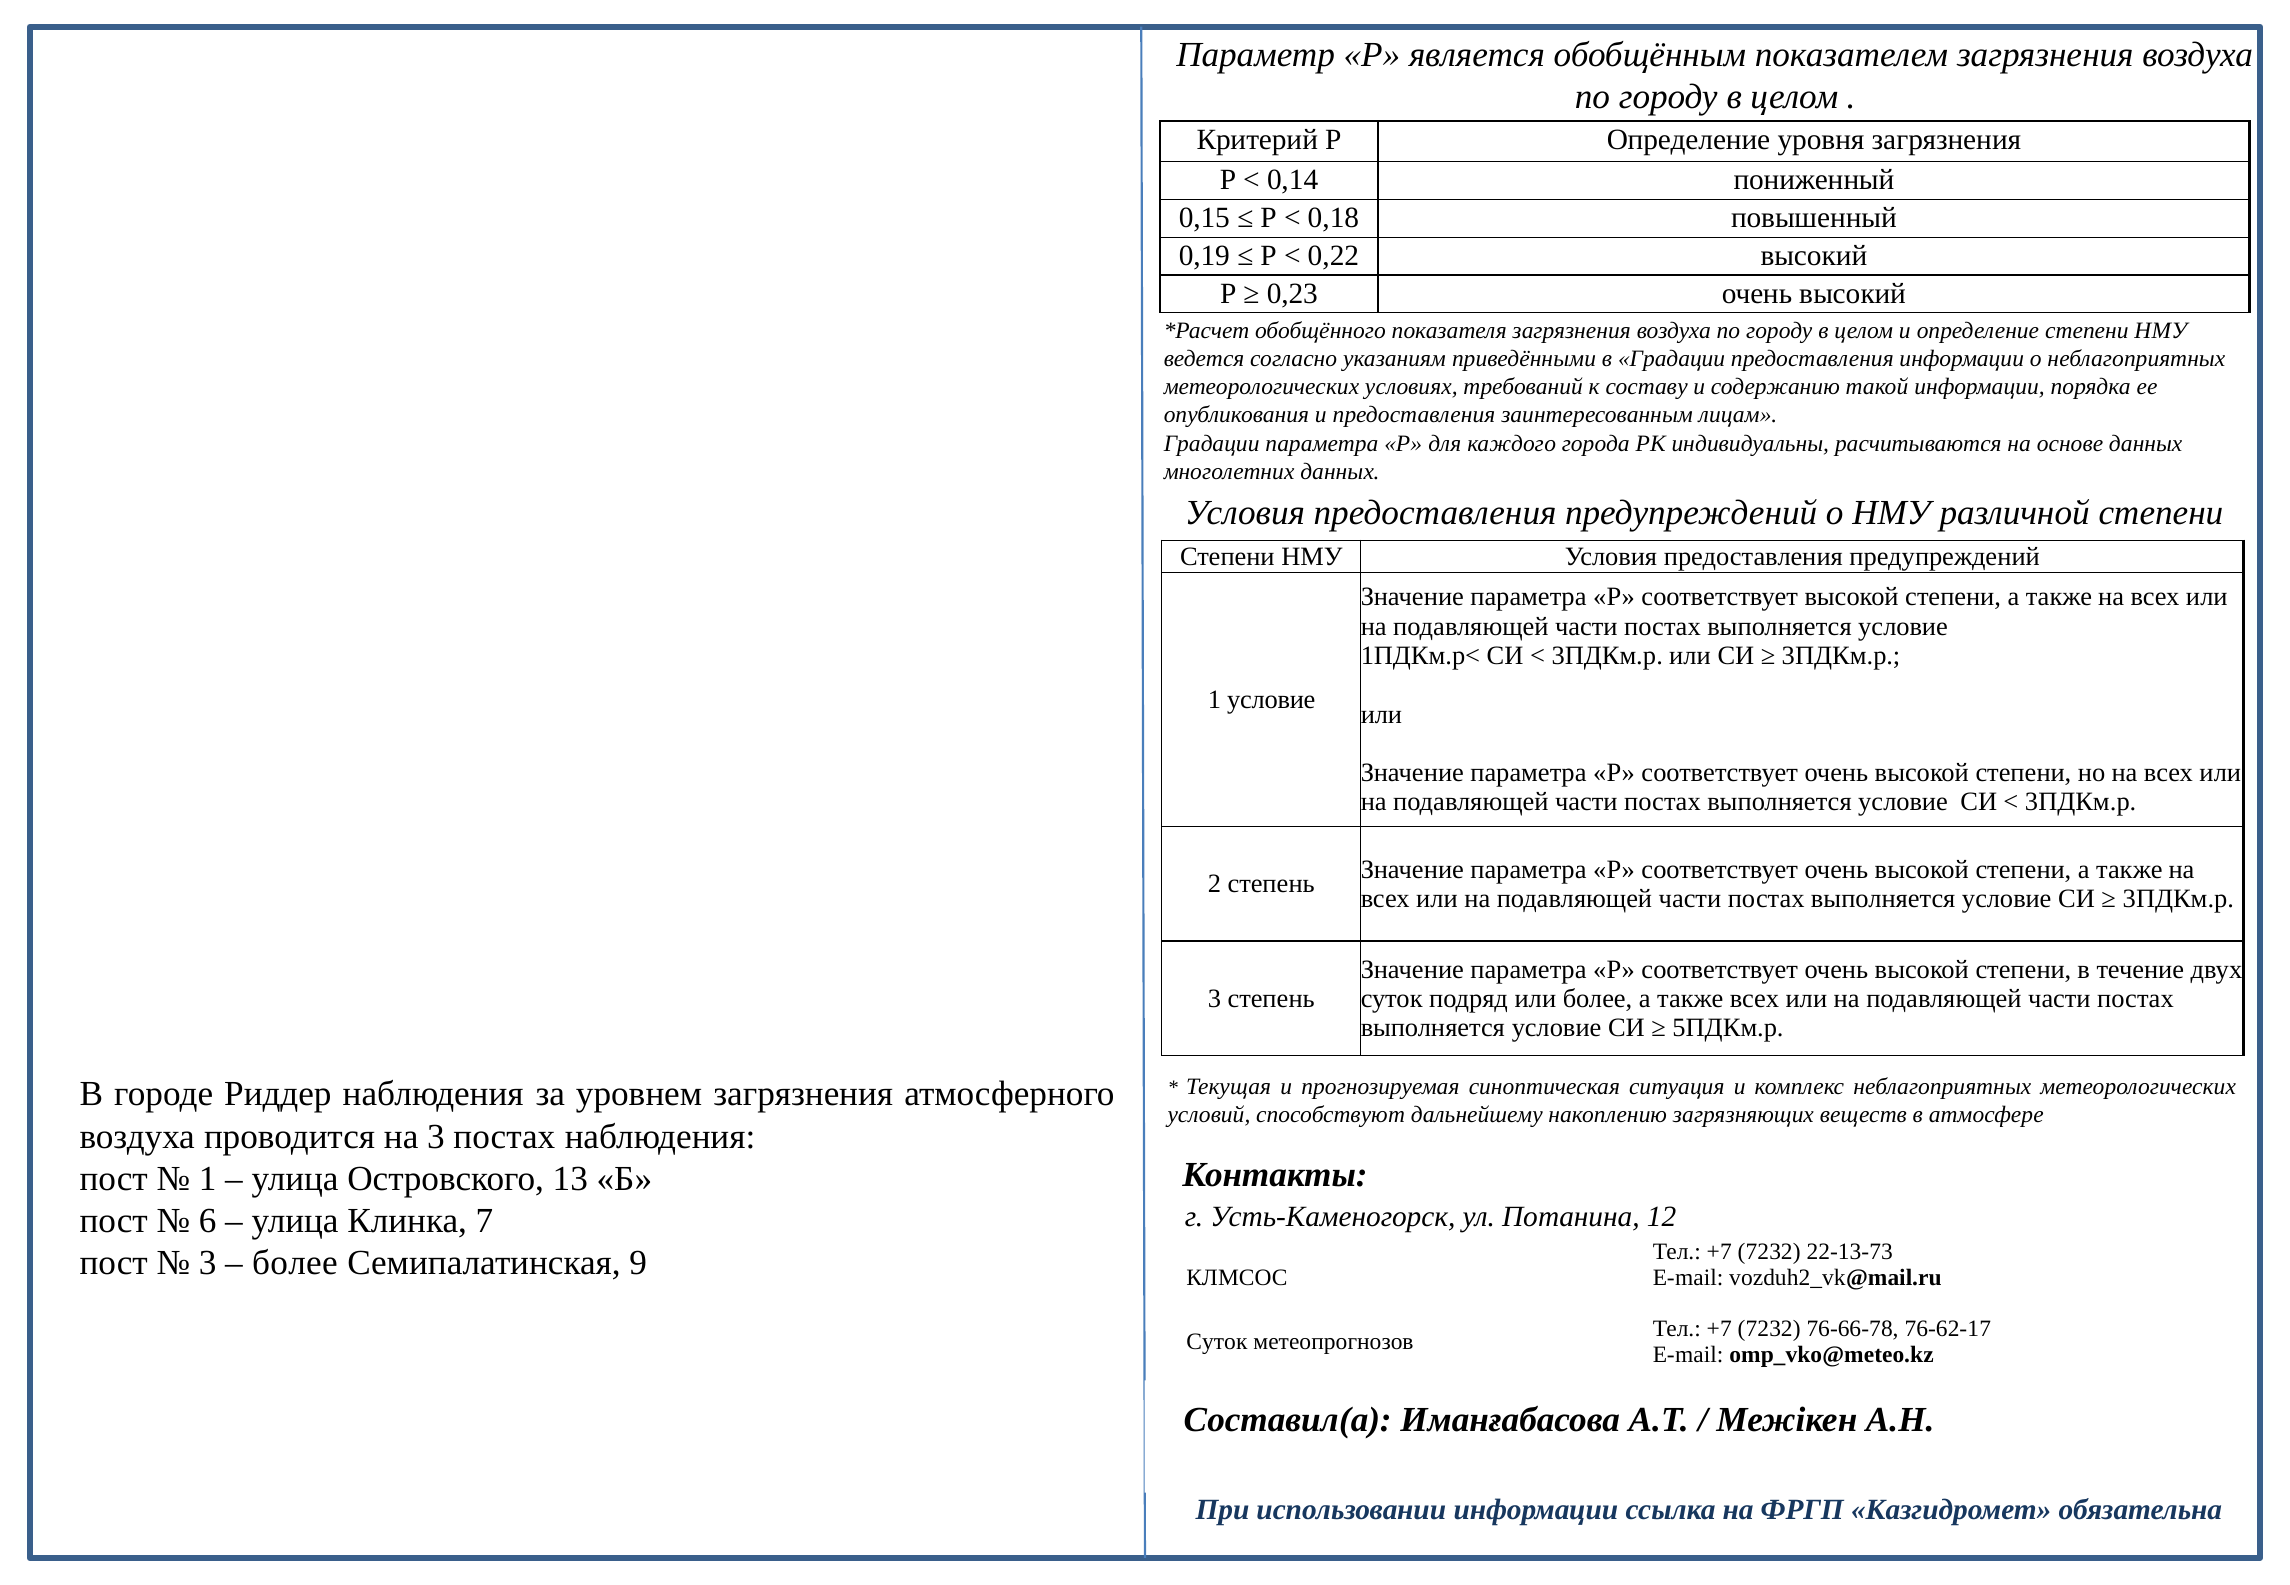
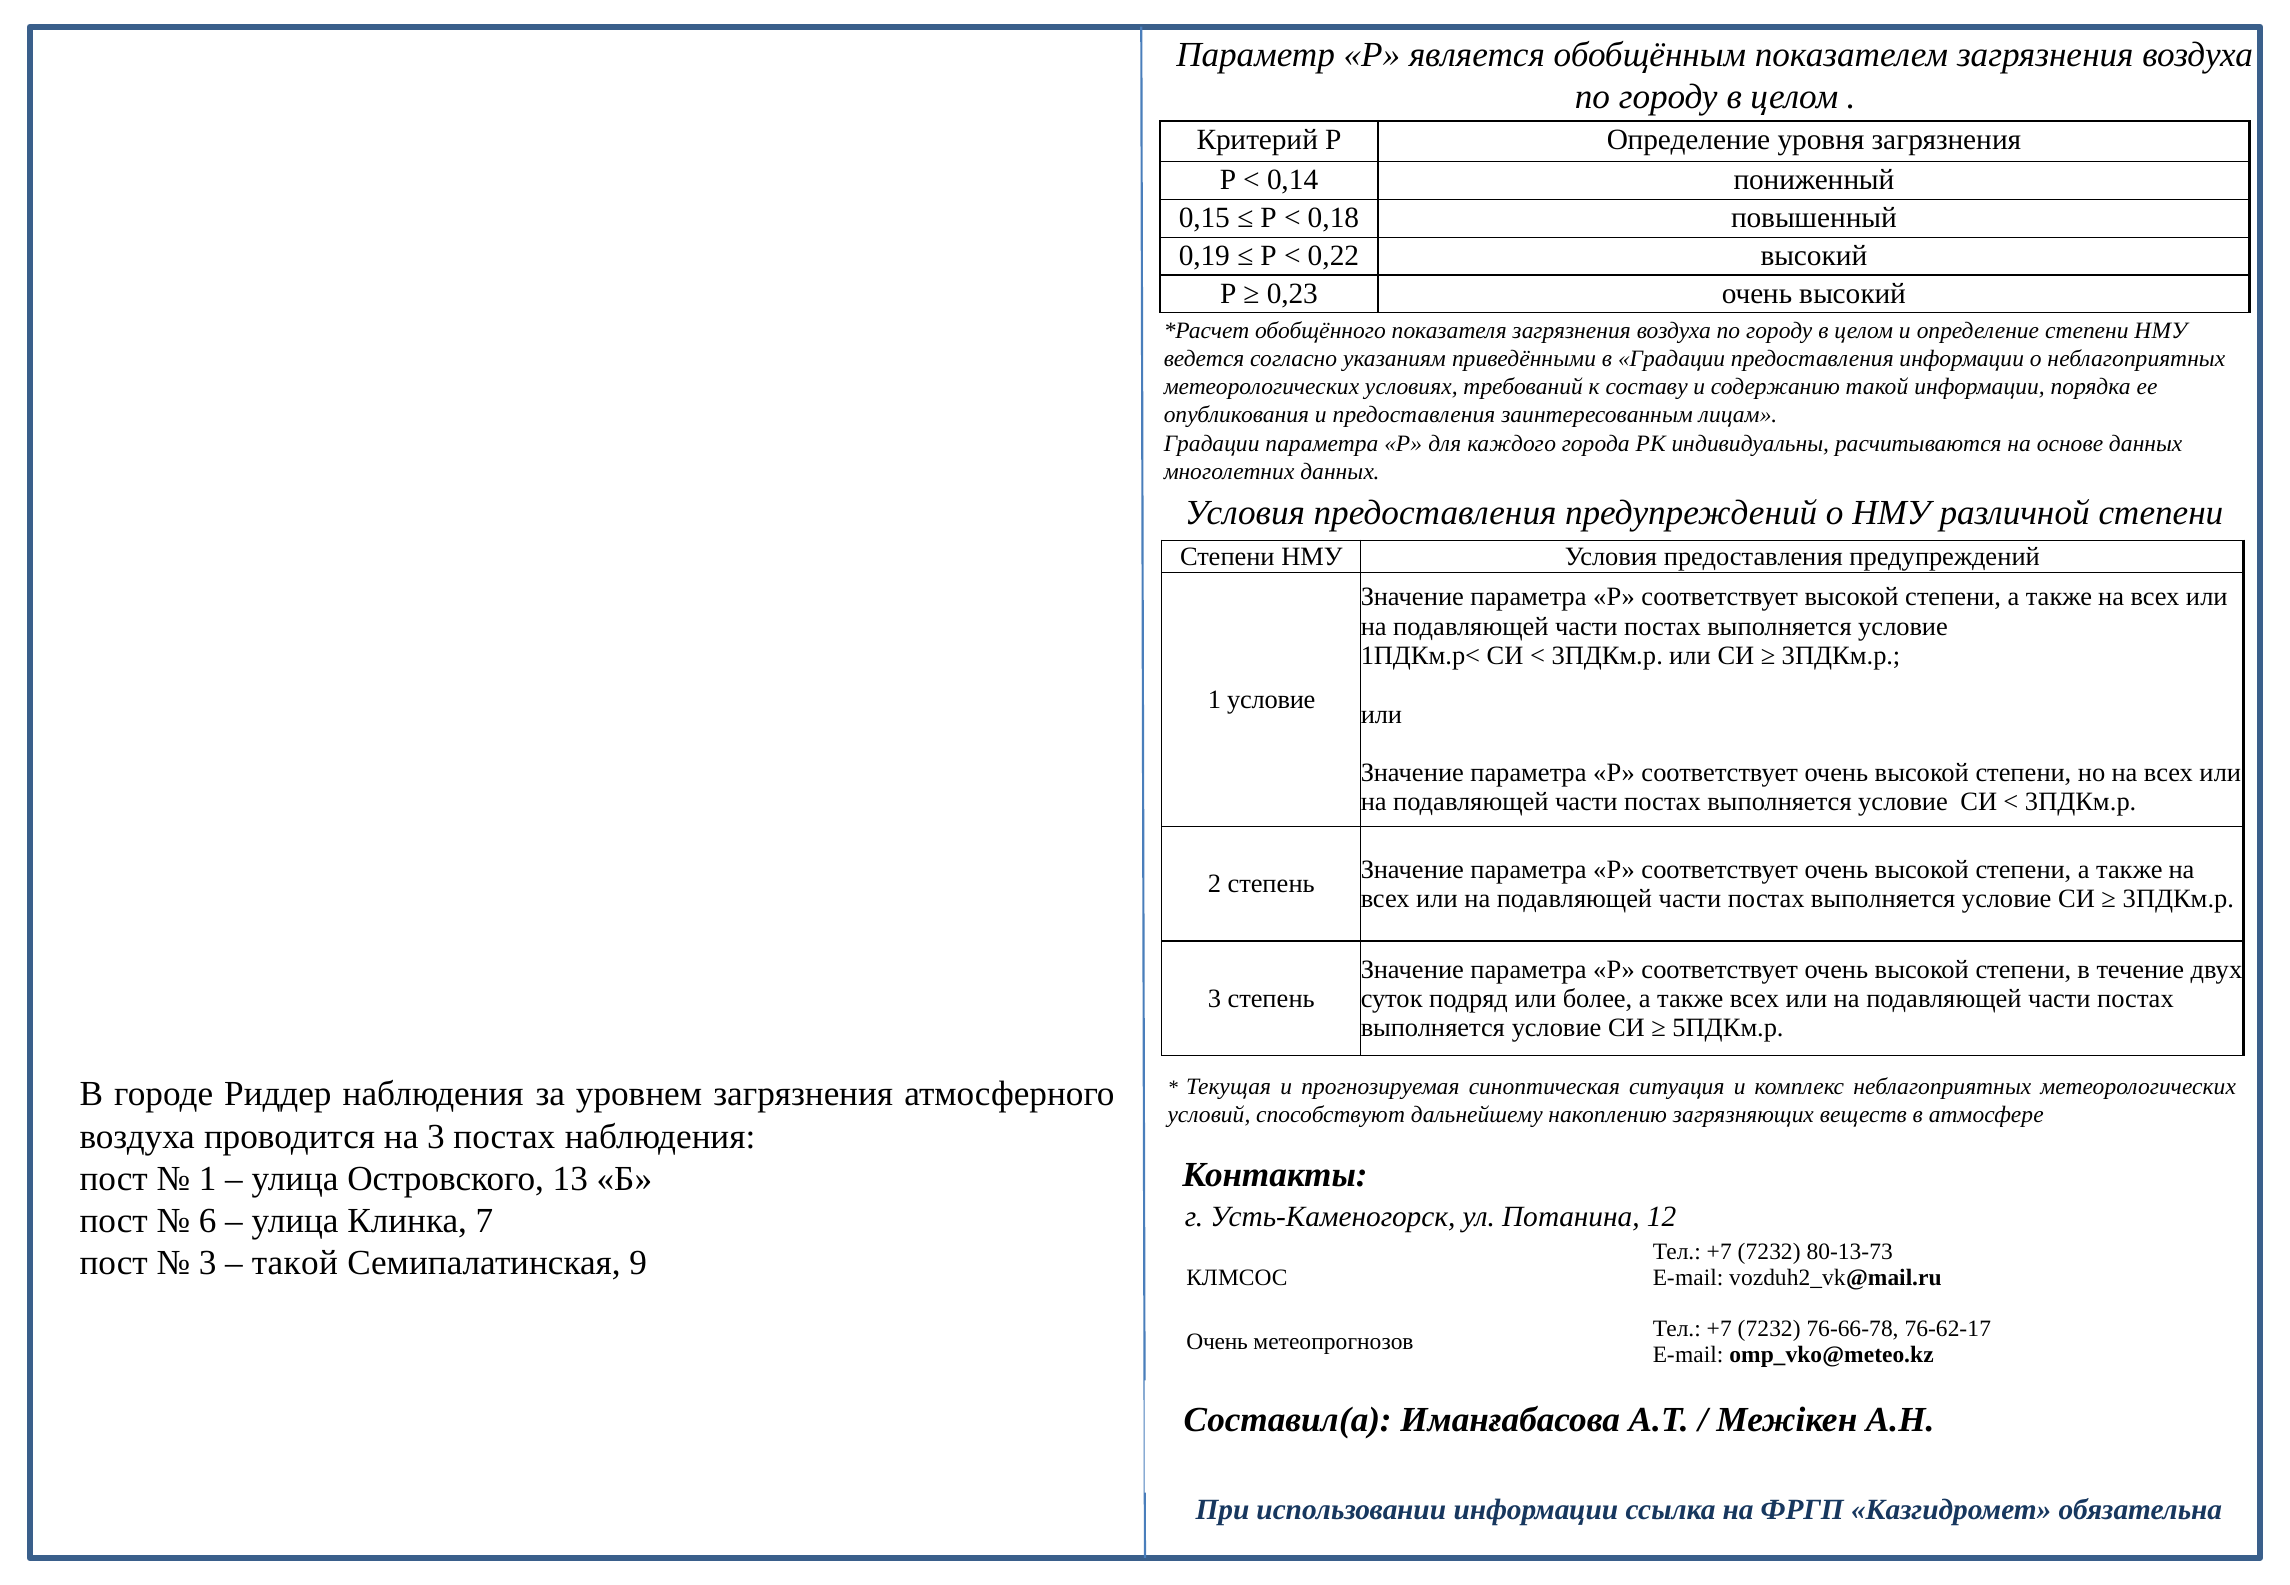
22-13-73: 22-13-73 -> 80-13-73
более at (295, 1263): более -> такой
Суток at (1217, 1343): Суток -> Очень
